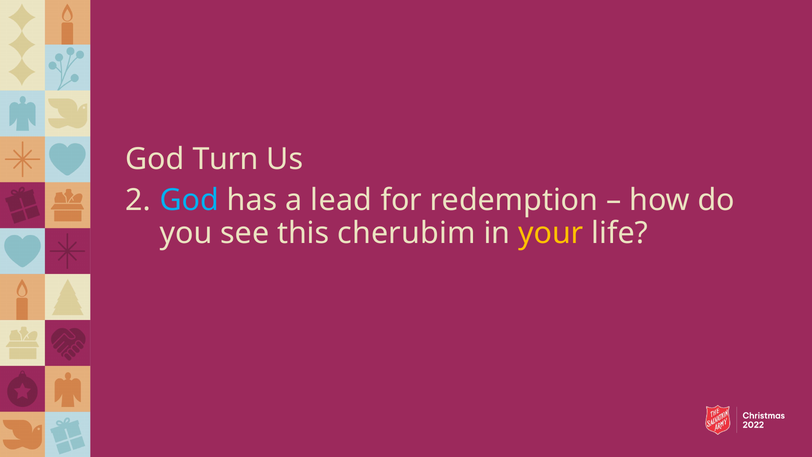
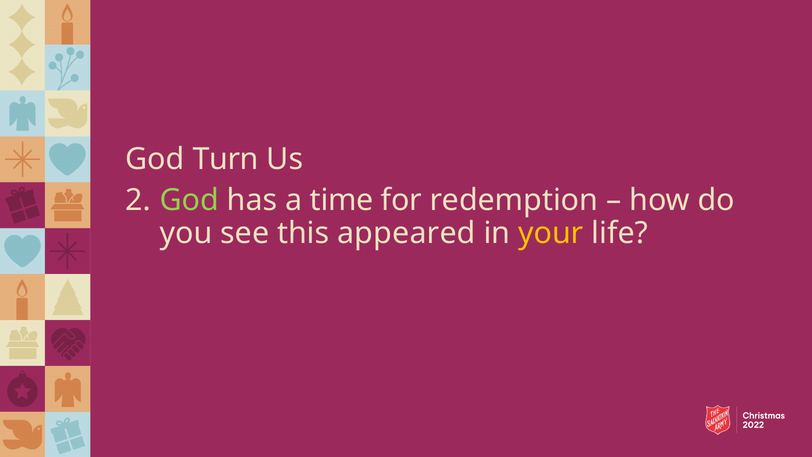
God at (189, 200) colour: light blue -> light green
lead: lead -> time
cherubim: cherubim -> appeared
